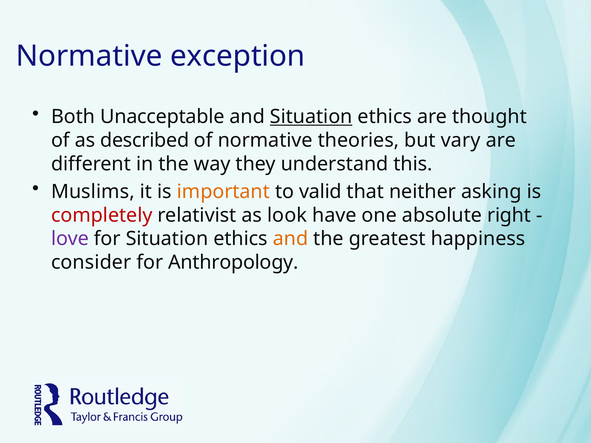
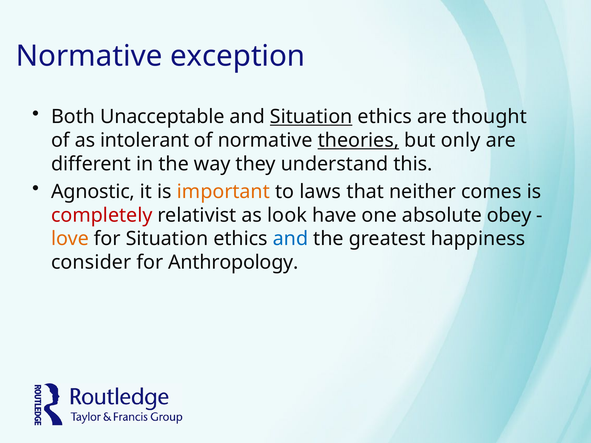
described: described -> intolerant
theories underline: none -> present
vary: vary -> only
Muslims: Muslims -> Agnostic
valid: valid -> laws
asking: asking -> comes
right: right -> obey
love colour: purple -> orange
and at (290, 239) colour: orange -> blue
